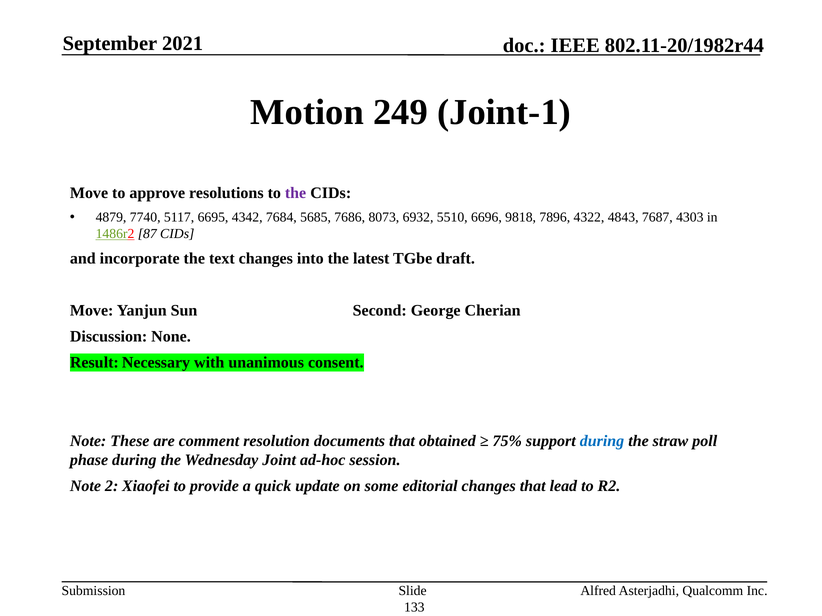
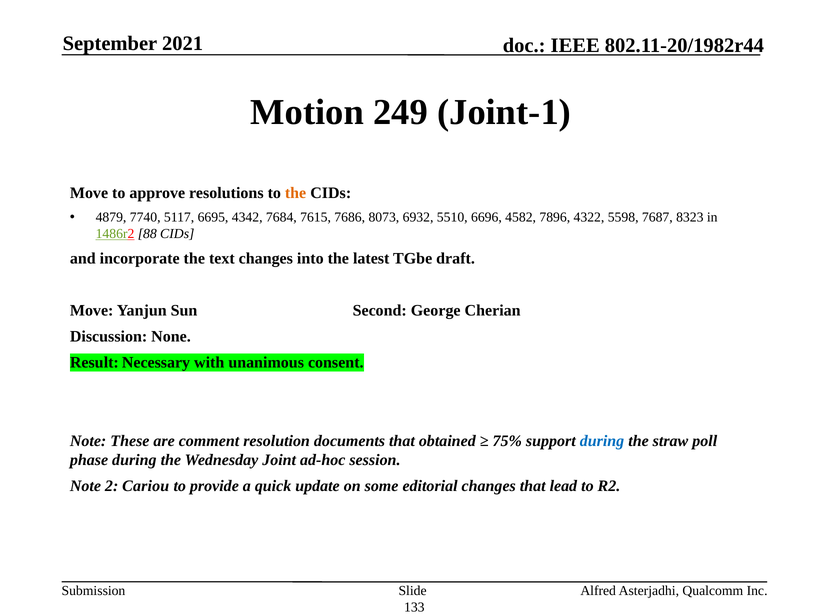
the at (296, 193) colour: purple -> orange
5685: 5685 -> 7615
9818: 9818 -> 4582
4843: 4843 -> 5598
4303: 4303 -> 8323
87: 87 -> 88
Xiaofei: Xiaofei -> Cariou
